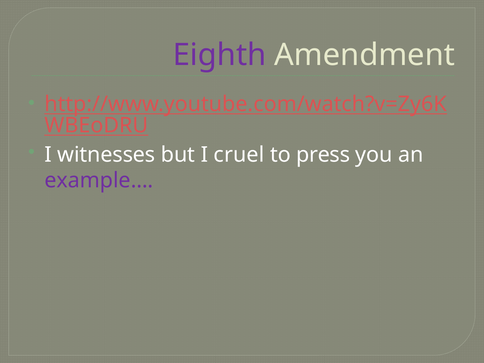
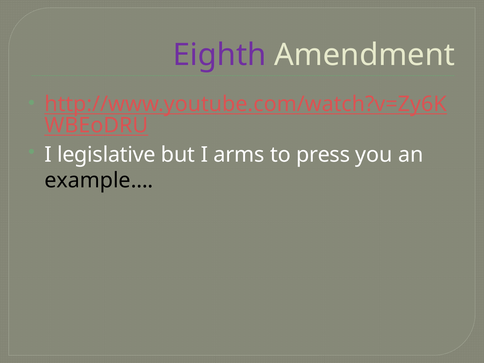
witnesses: witnesses -> legislative
cruel: cruel -> arms
example… colour: purple -> black
